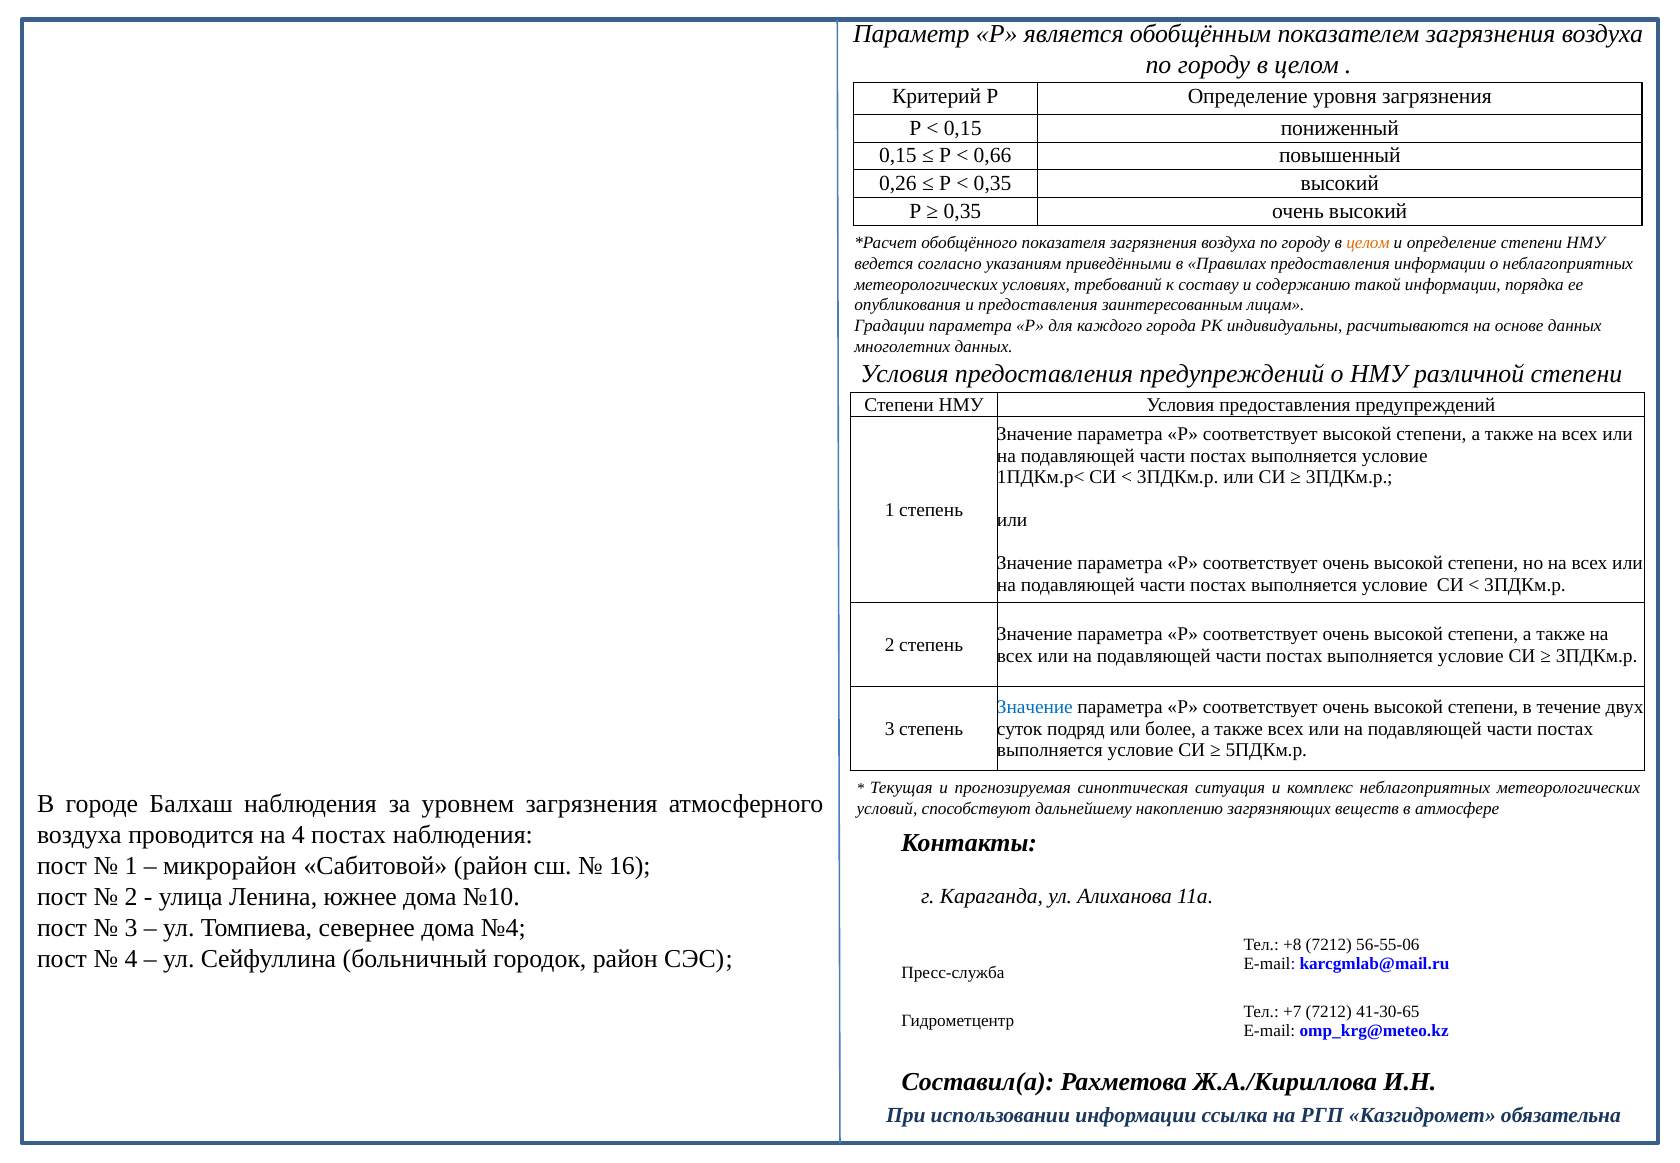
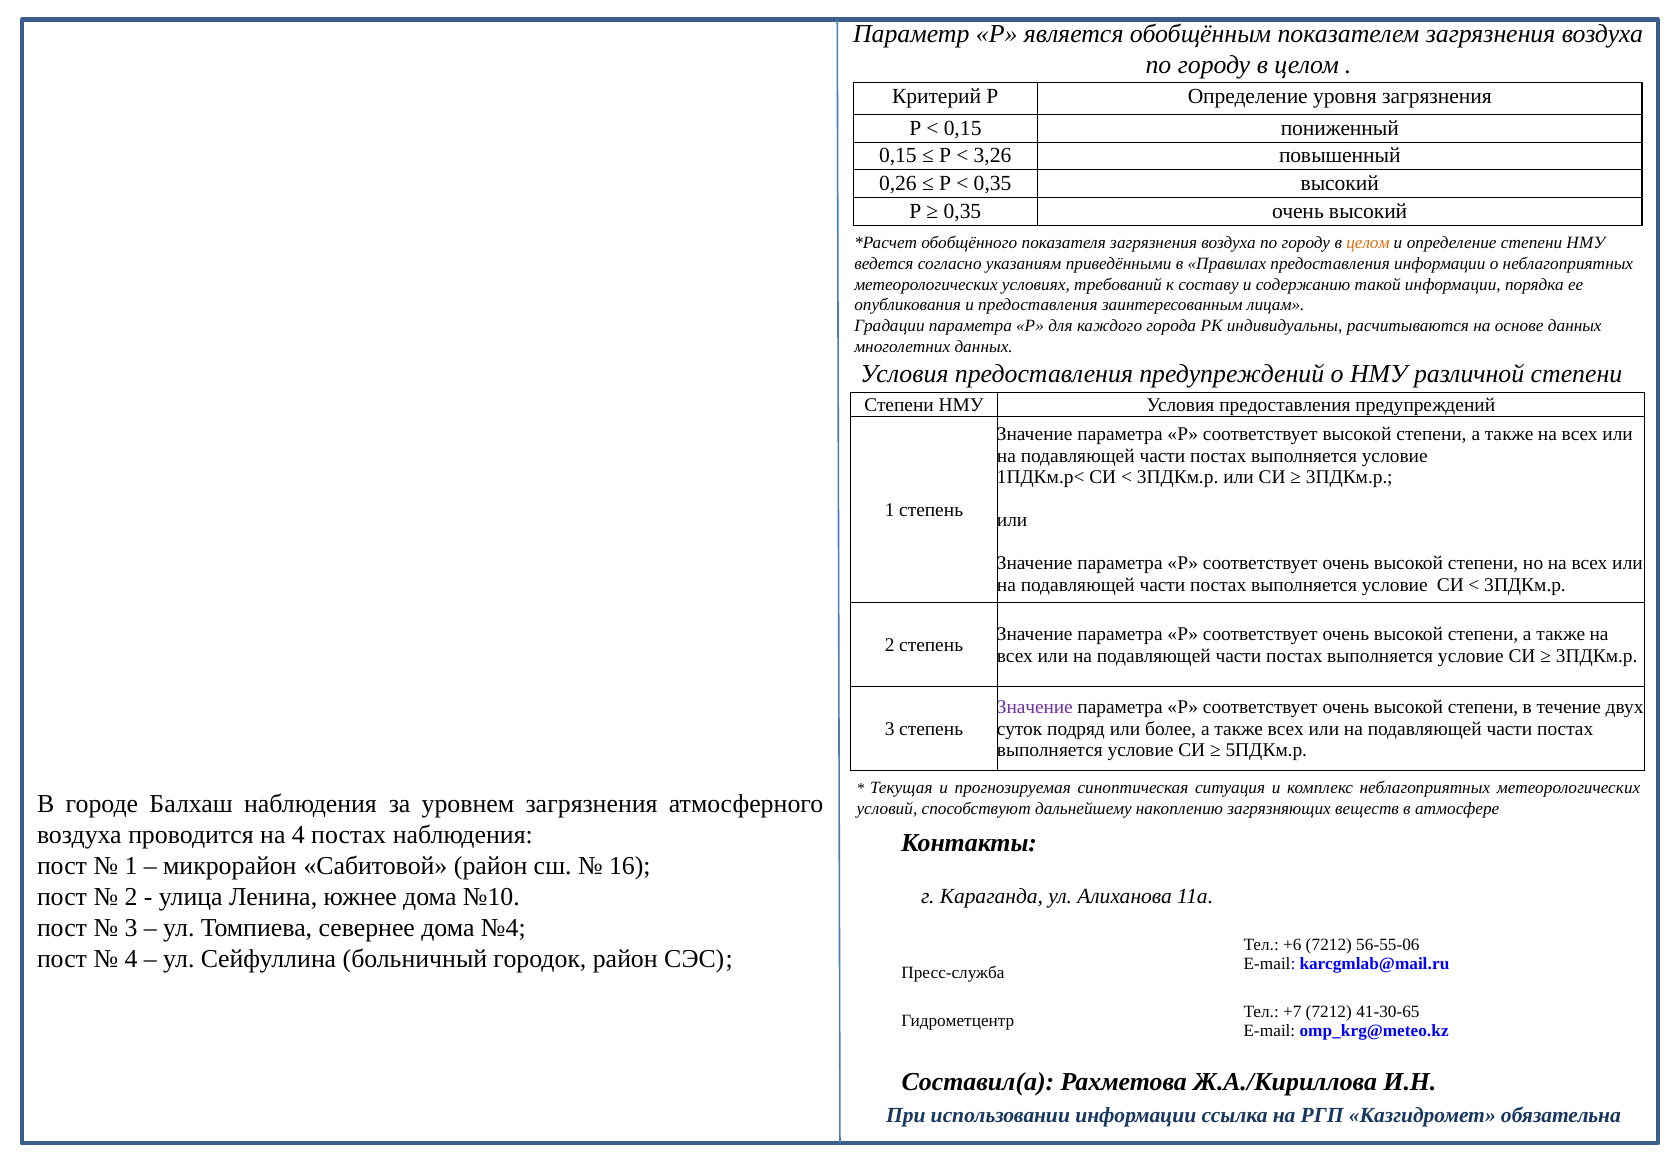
0,66: 0,66 -> 3,26
Значение at (1035, 708) colour: blue -> purple
+8: +8 -> +6
